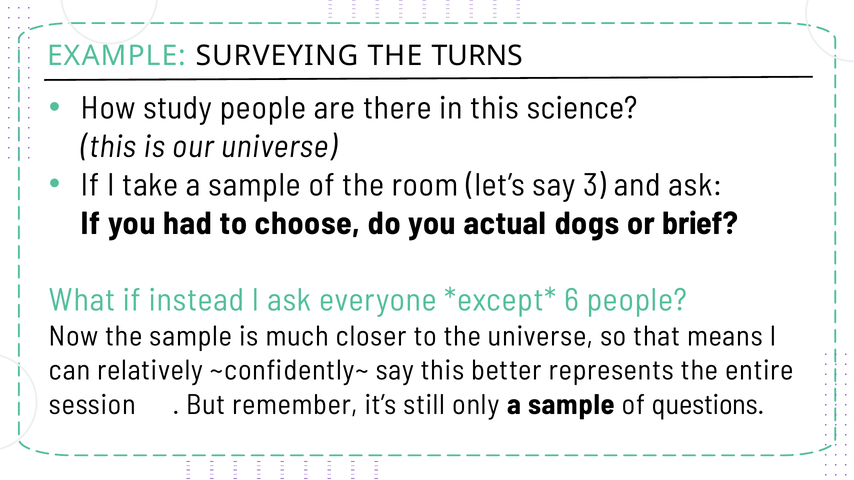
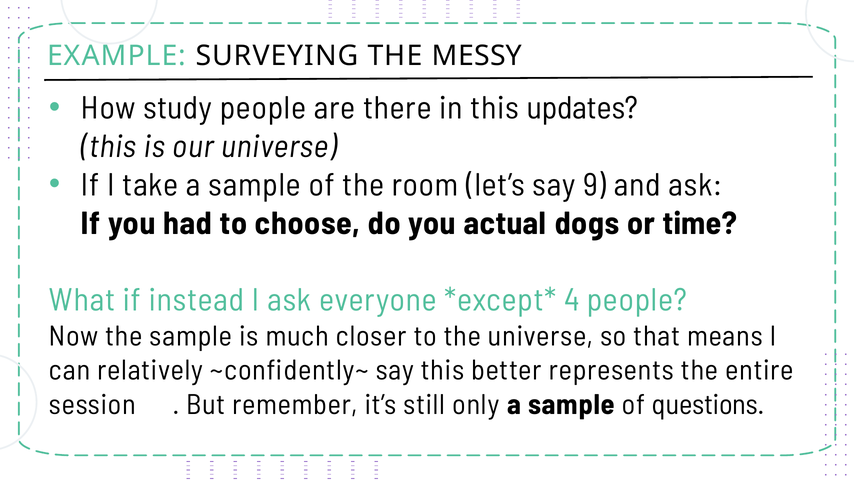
TURNS: TURNS -> MESSY
science: science -> updates
3: 3 -> 9
brief: brief -> time
6: 6 -> 4
